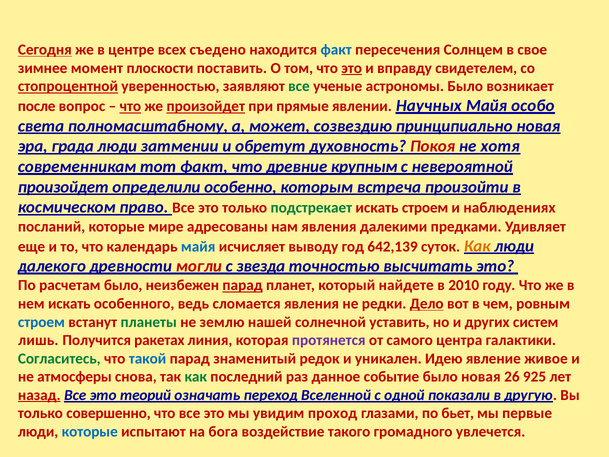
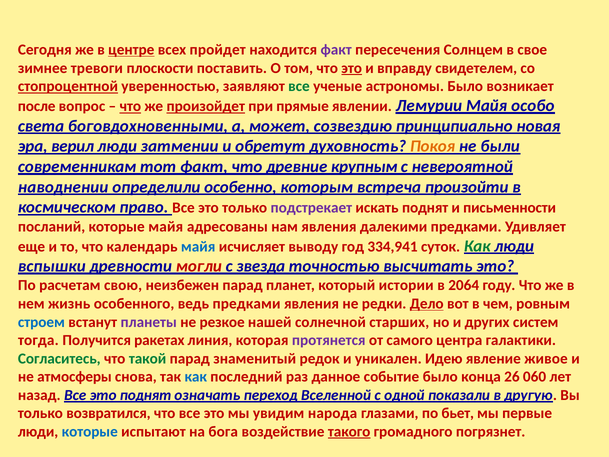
Сегодня underline: present -> none
центре underline: none -> present
съедено: съедено -> пройдет
факт at (336, 50) colour: blue -> purple
момент: момент -> тревоги
Научных: Научных -> Лемурии
полномасштабному: полномасштабному -> боговдохновенными
града: града -> верил
Покоя colour: red -> orange
хотя: хотя -> были
произойдет at (63, 187): произойдет -> наводнении
подстрекает colour: green -> purple
искать строем: строем -> поднят
наблюдениях: наблюдениях -> письменности
которые мире: мире -> майя
642,139: 642,139 -> 334,941
Как at (477, 246) colour: orange -> green
далекого: далекого -> вспышки
расчетам было: было -> свою
парад at (243, 285) underline: present -> none
найдете: найдете -> истории
2010: 2010 -> 2064
нем искать: искать -> жизнь
ведь сломается: сломается -> предками
планеты colour: green -> purple
землю: землю -> резкое
уставить: уставить -> старших
лишь: лишь -> тогда
такой colour: blue -> green
как at (196, 377) colour: green -> blue
было новая: новая -> конца
925: 925 -> 060
назад underline: present -> none
это теорий: теорий -> поднят
совершенно: совершенно -> возвратился
проход: проход -> народа
такого underline: none -> present
увлечется: увлечется -> погрязнет
